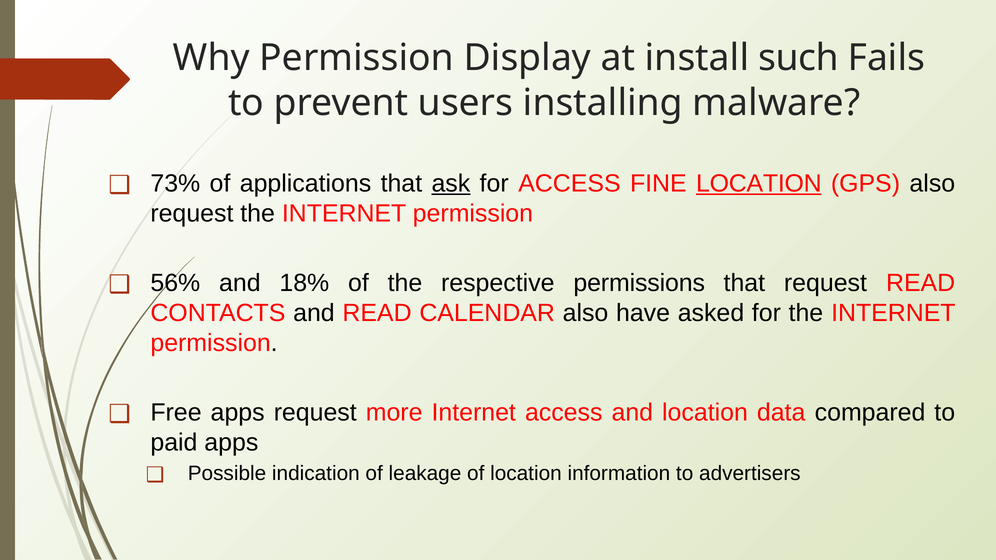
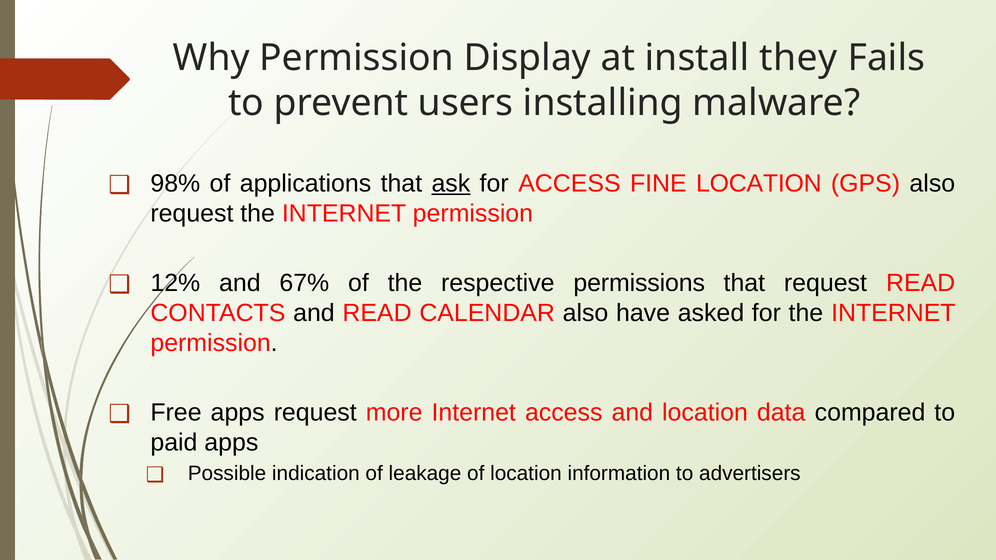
such: such -> they
73%: 73% -> 98%
LOCATION at (759, 184) underline: present -> none
56%: 56% -> 12%
18%: 18% -> 67%
